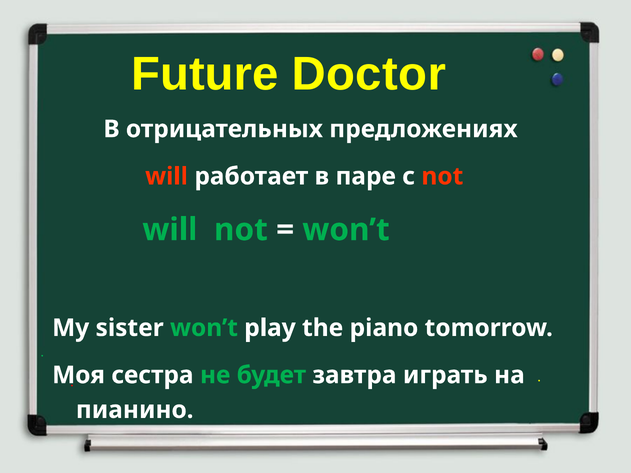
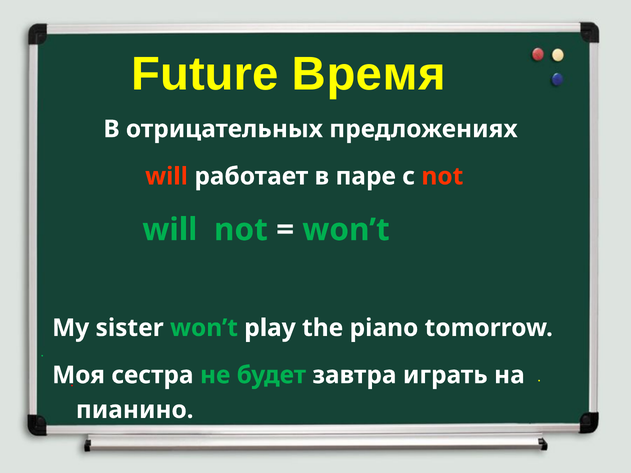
Doctor: Doctor -> Время
